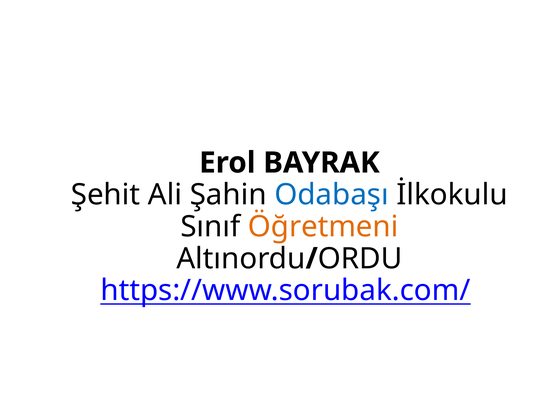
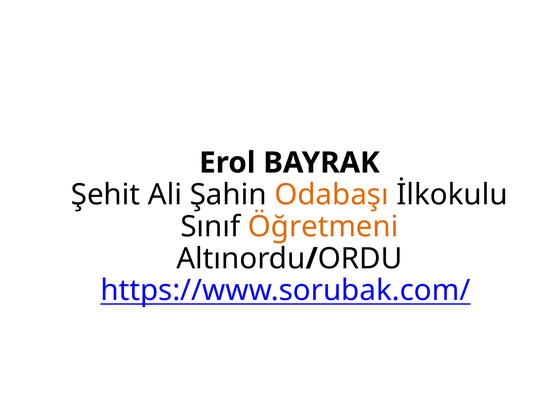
Odabaşı colour: blue -> orange
